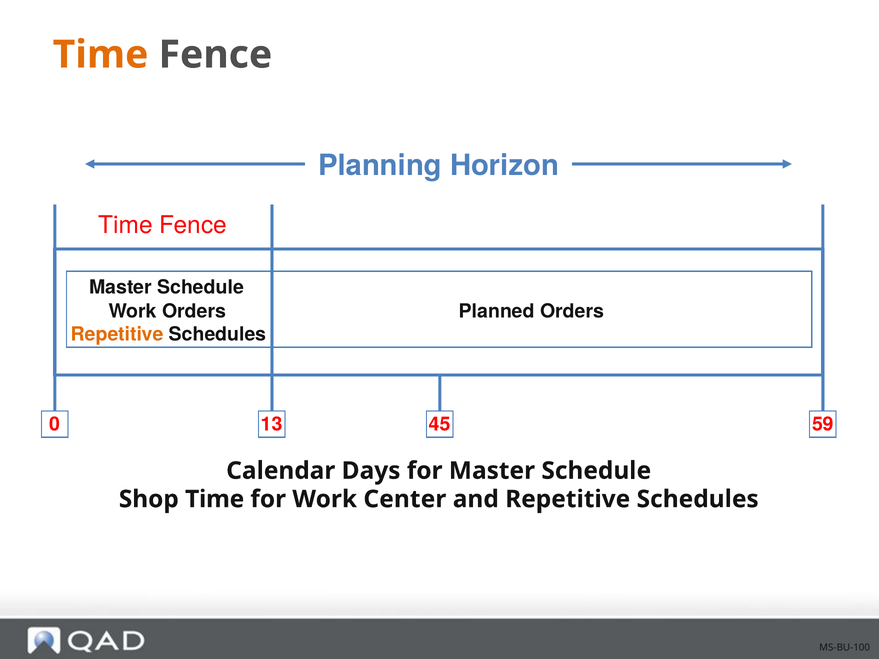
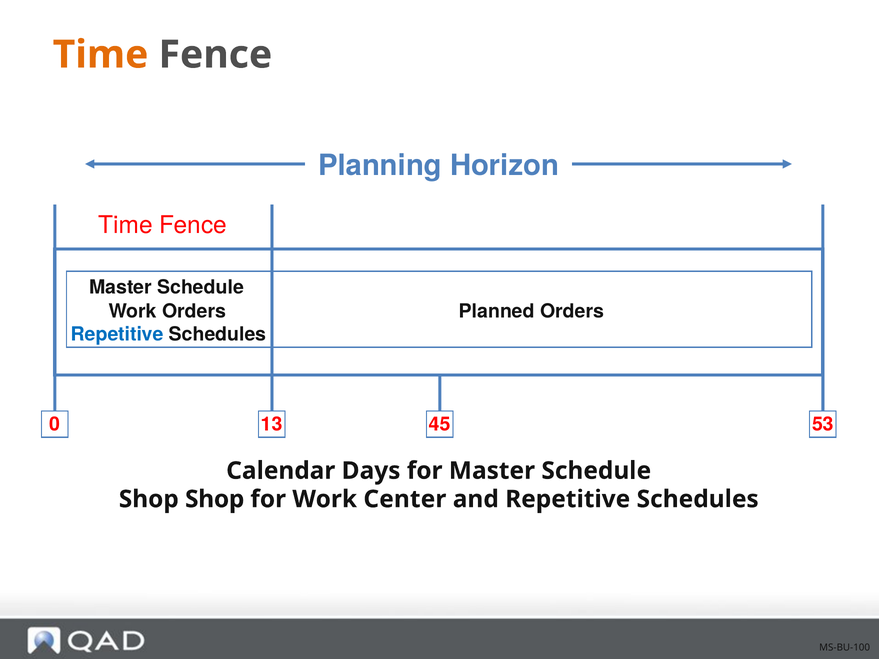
Repetitive at (117, 335) colour: orange -> blue
59: 59 -> 53
Shop Time: Time -> Shop
